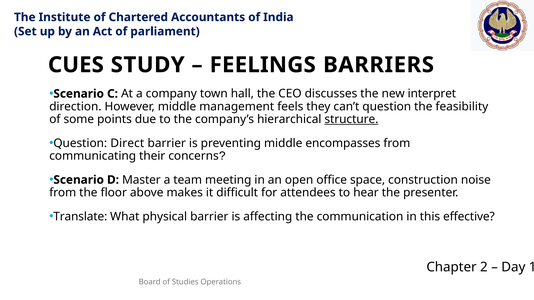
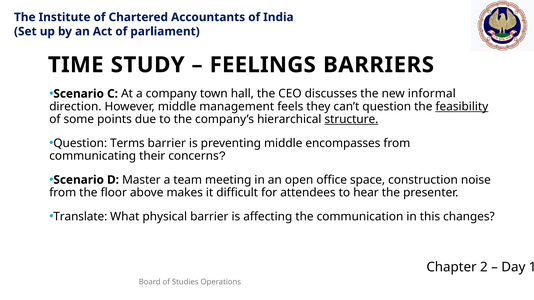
CUES: CUES -> TIME
interpret: interpret -> informal
feasibility underline: none -> present
Direct: Direct -> Terms
effective: effective -> changes
